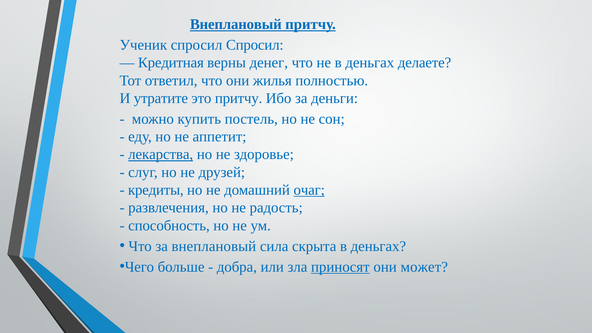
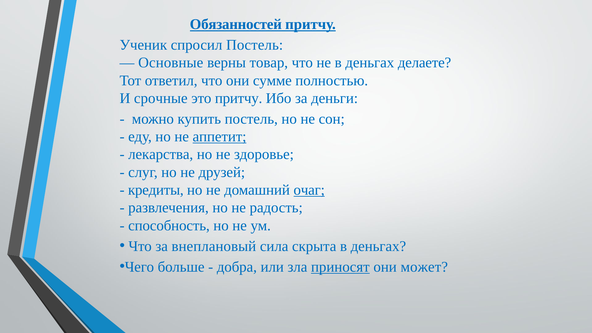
Внеплановый at (236, 24): Внеплановый -> Обязанностей
спросил Спросил: Спросил -> Постель
Кредитная: Кредитная -> Основные
денег: денег -> товар
жилья: жилья -> сумме
утратите: утратите -> срочные
аппетит underline: none -> present
лекарства underline: present -> none
